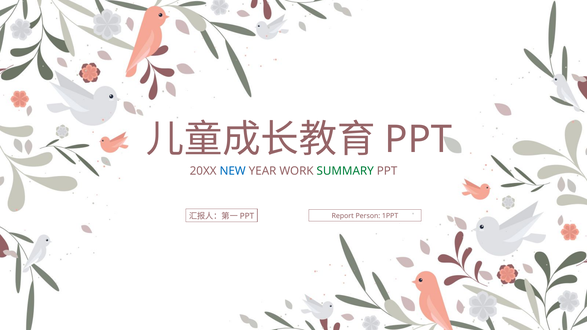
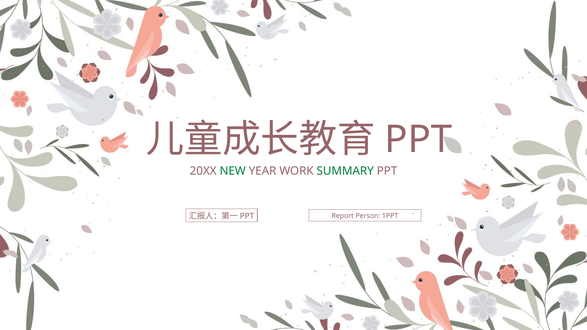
NEW colour: blue -> green
